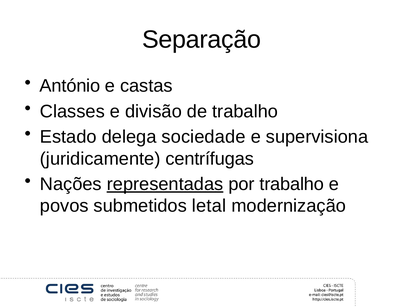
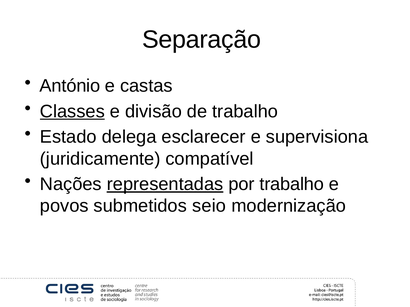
Classes underline: none -> present
sociedade: sociedade -> esclarecer
centrífugas: centrífugas -> compatível
letal: letal -> seio
